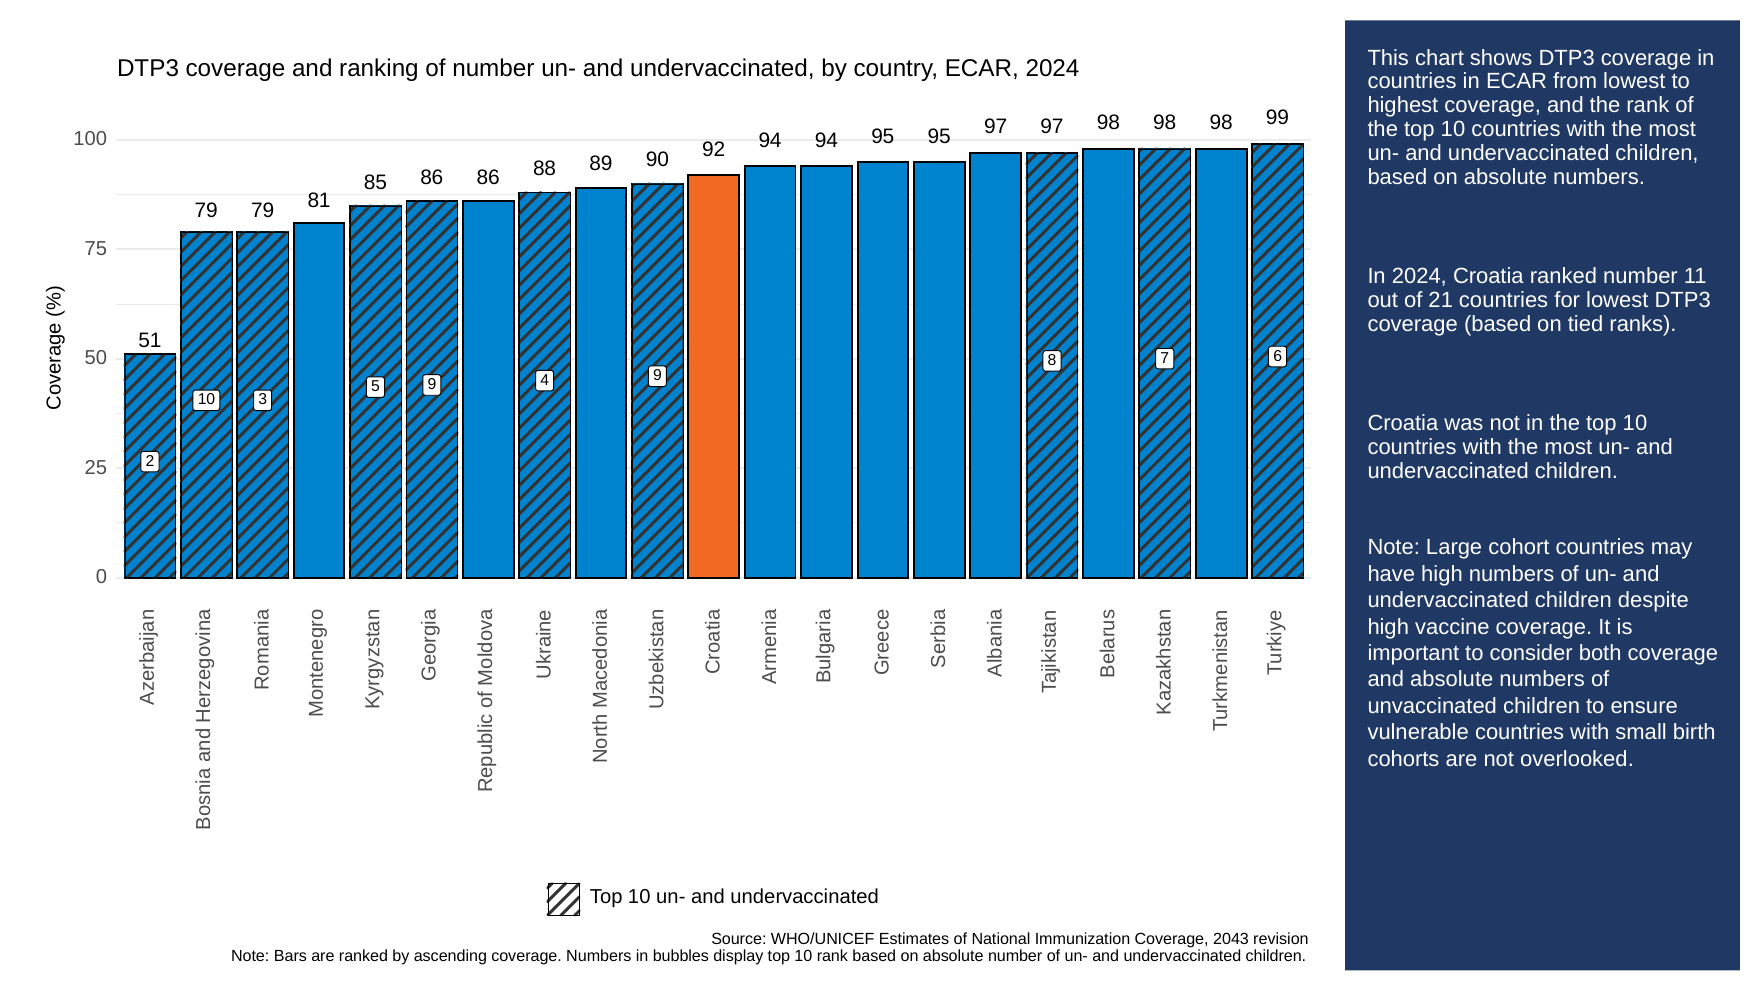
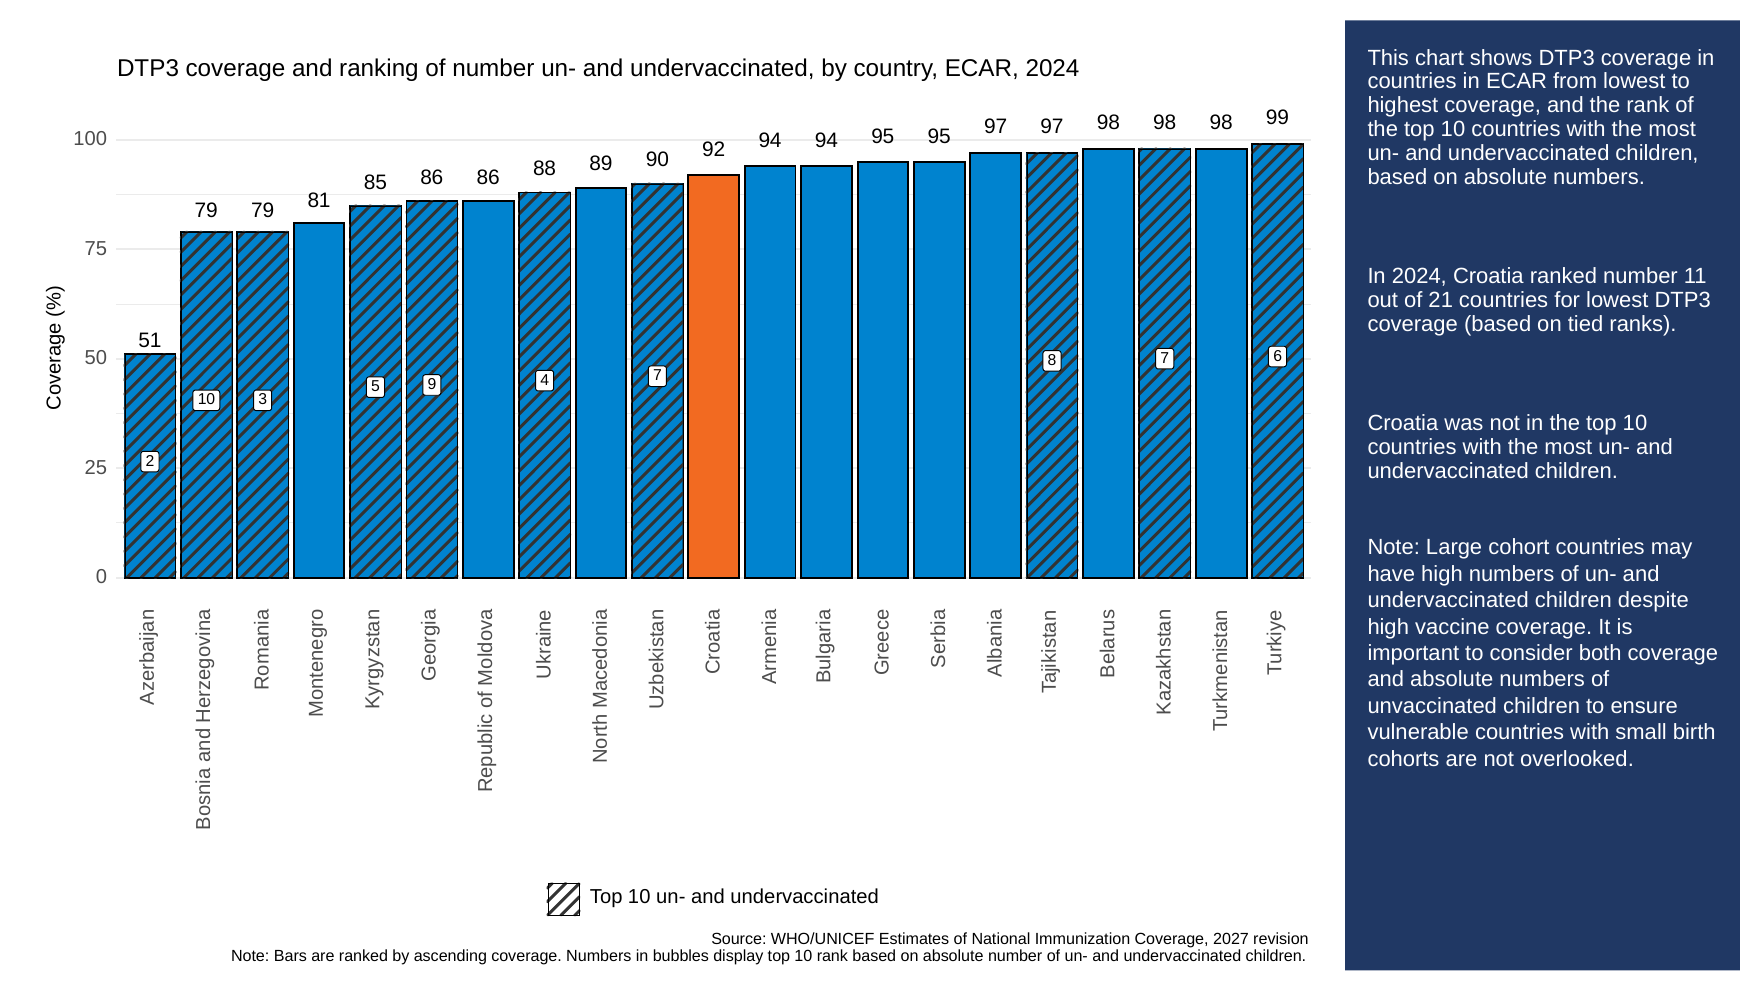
4 9: 9 -> 7
2043: 2043 -> 2027
